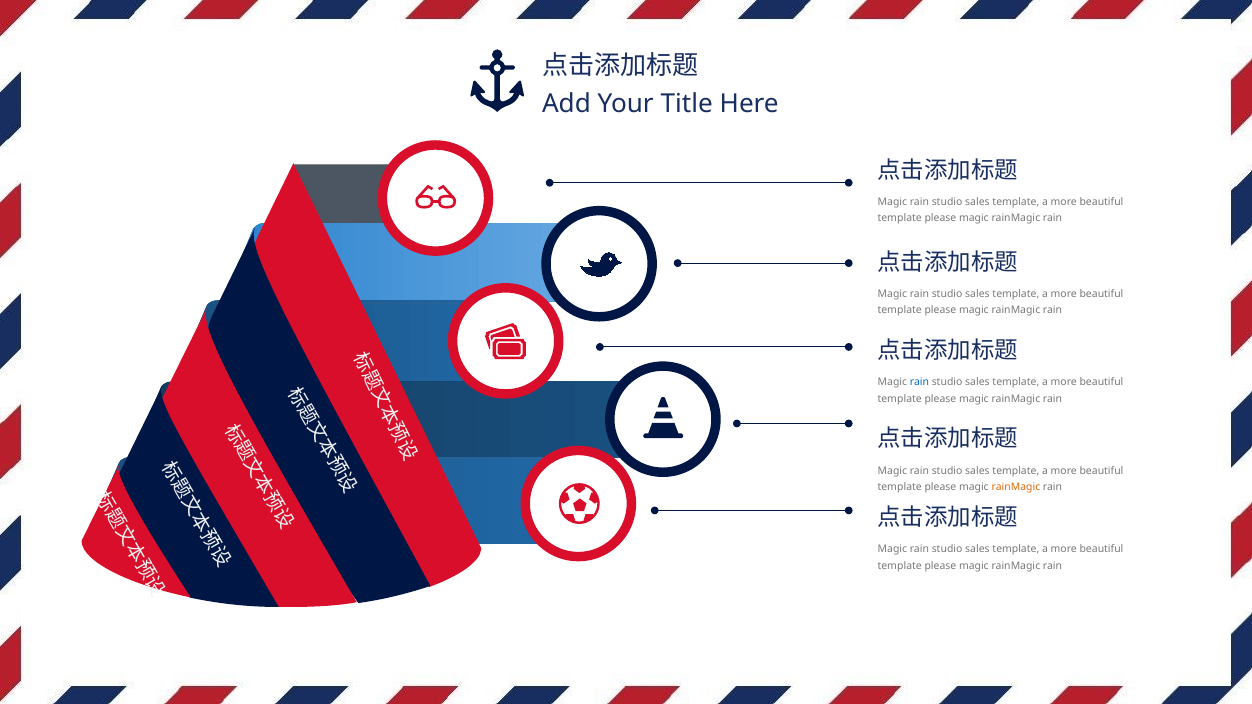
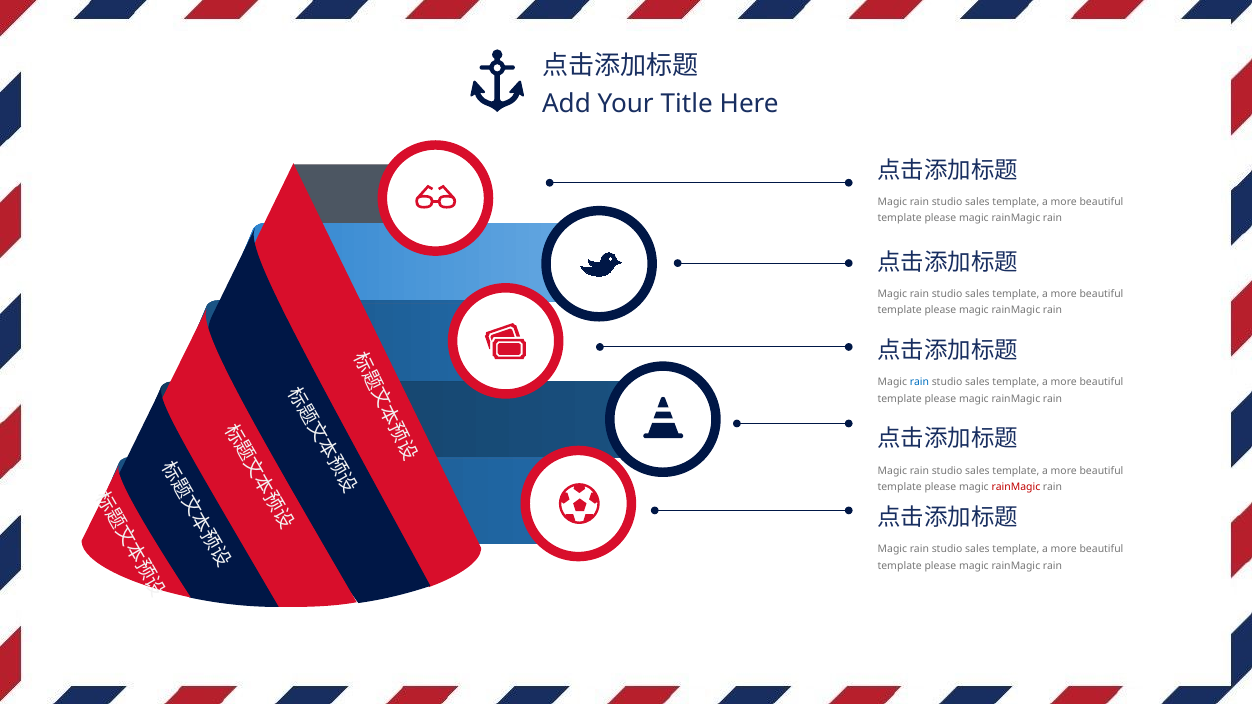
rainMagic at (1016, 487) colour: orange -> red
